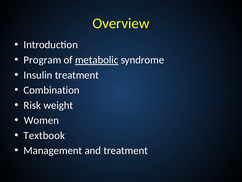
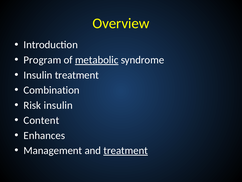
Risk weight: weight -> insulin
Women: Women -> Content
Textbook: Textbook -> Enhances
treatment at (126, 150) underline: none -> present
